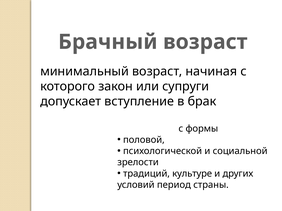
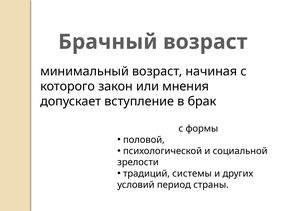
супруги: супруги -> мнения
культуре: культуре -> системы
